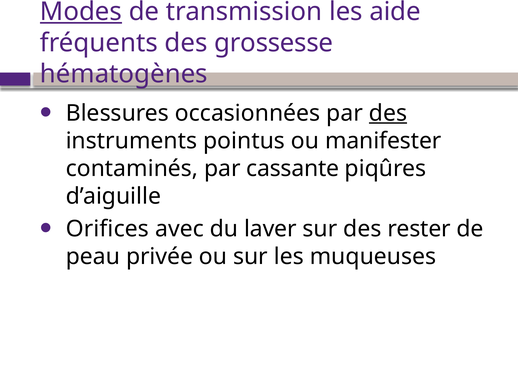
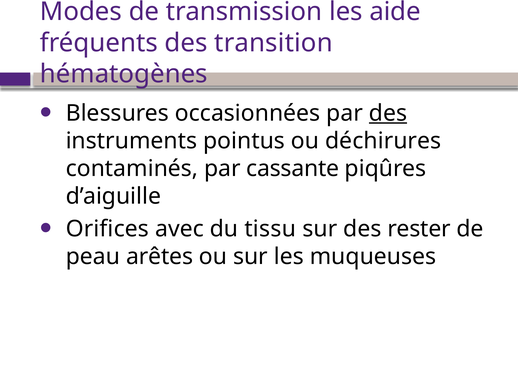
Modes underline: present -> none
grossesse: grossesse -> transition
manifester: manifester -> déchirures
laver: laver -> tissu
privée: privée -> arêtes
